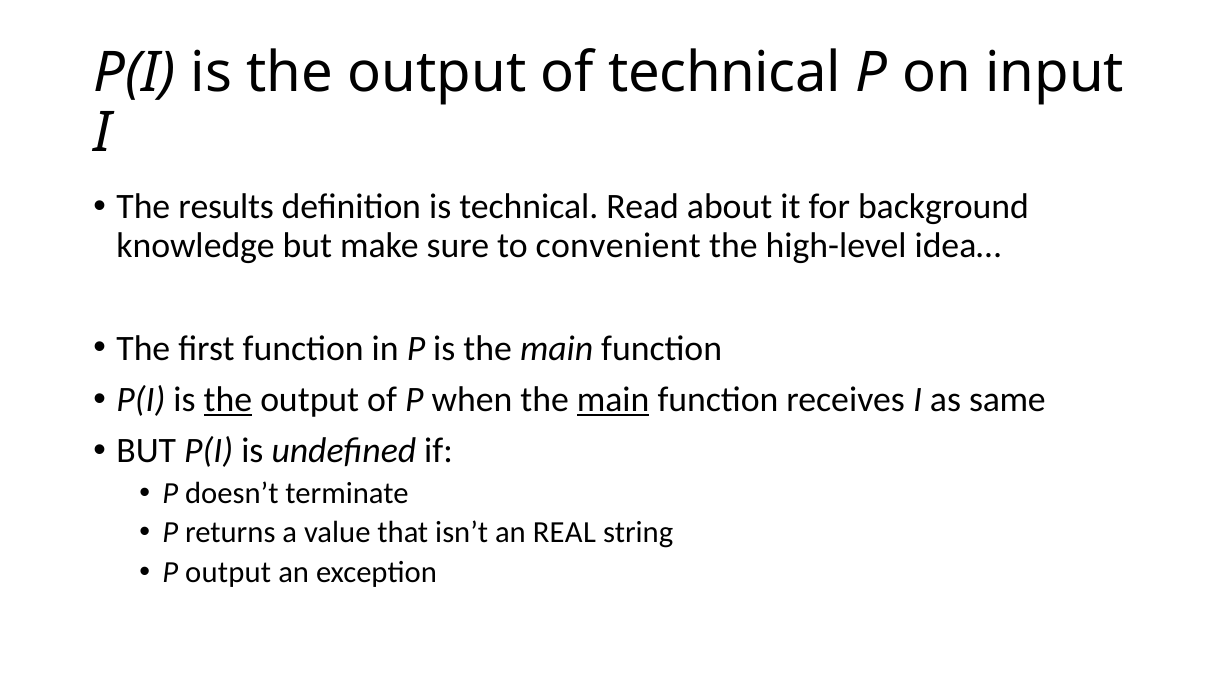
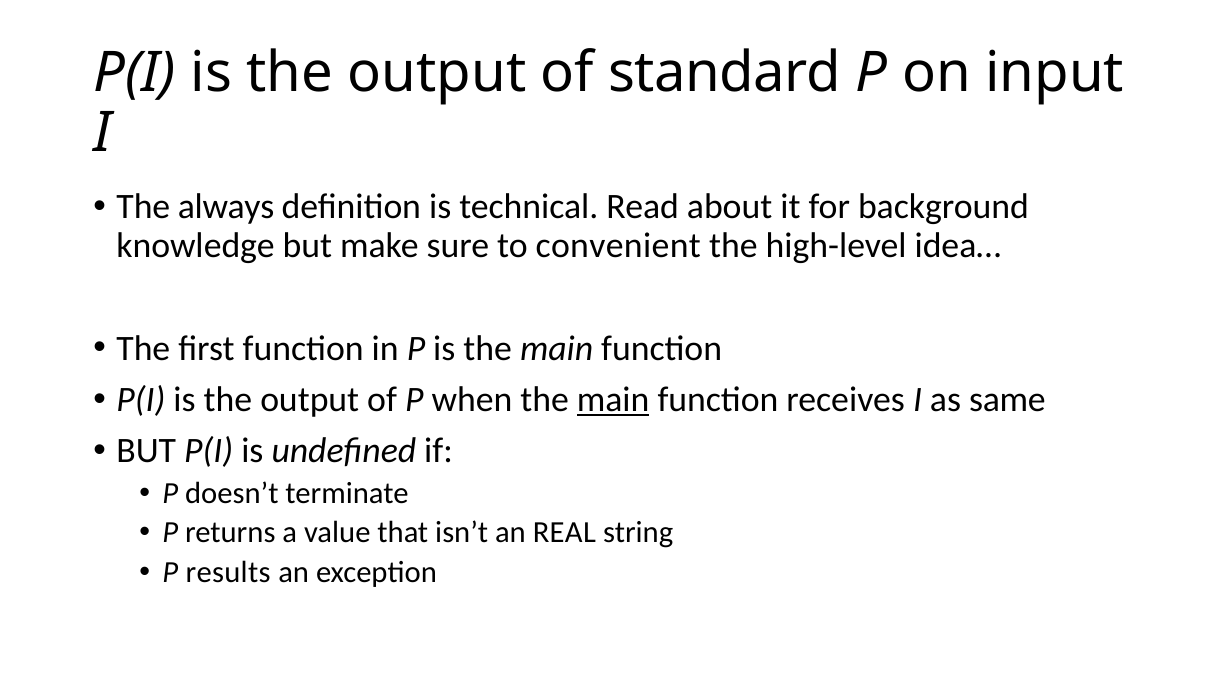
of technical: technical -> standard
results: results -> always
the at (228, 400) underline: present -> none
P output: output -> results
